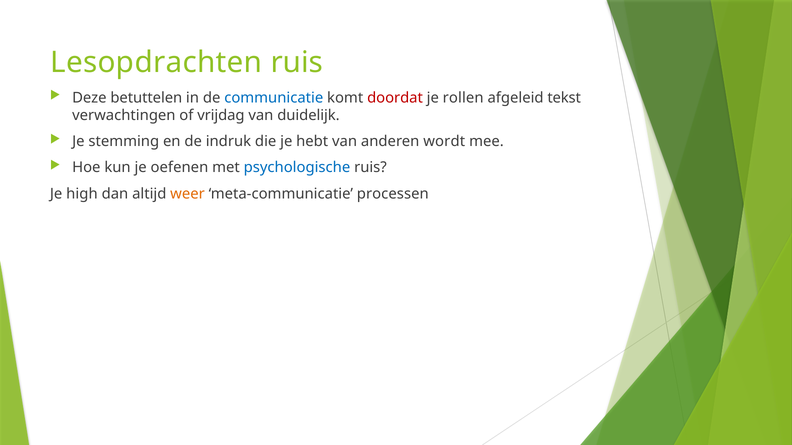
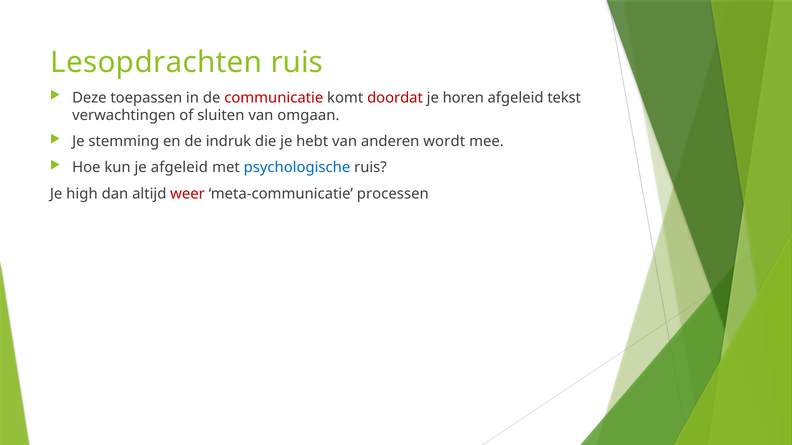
betuttelen: betuttelen -> toepassen
communicatie colour: blue -> red
rollen: rollen -> horen
vrijdag: vrijdag -> sluiten
duidelijk: duidelijk -> omgaan
je oefenen: oefenen -> afgeleid
weer colour: orange -> red
